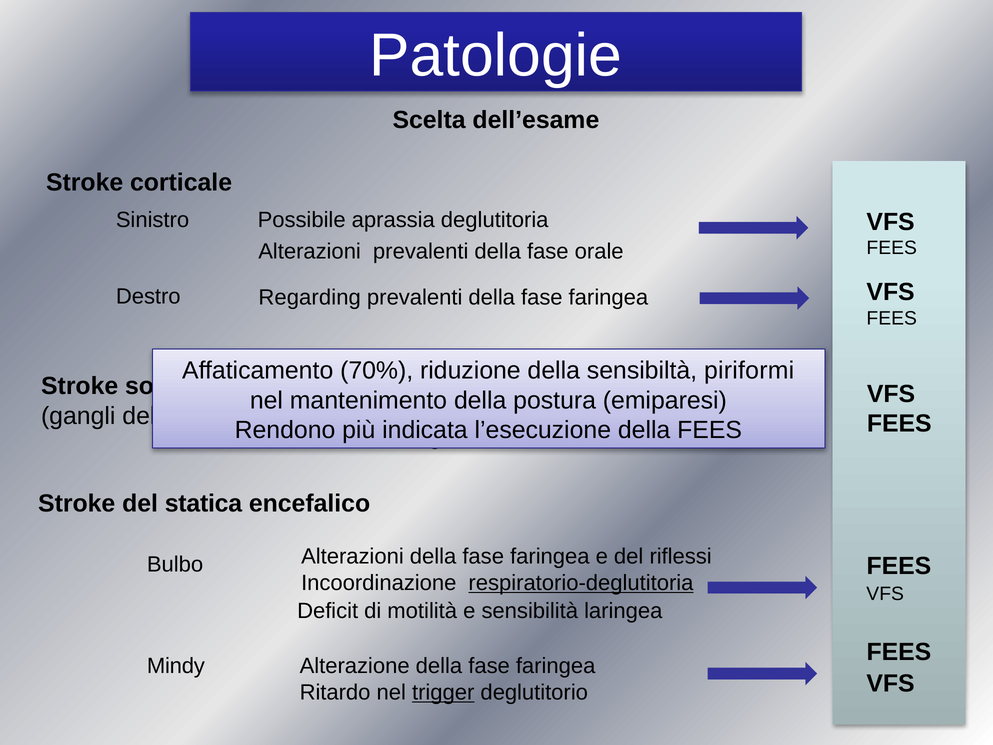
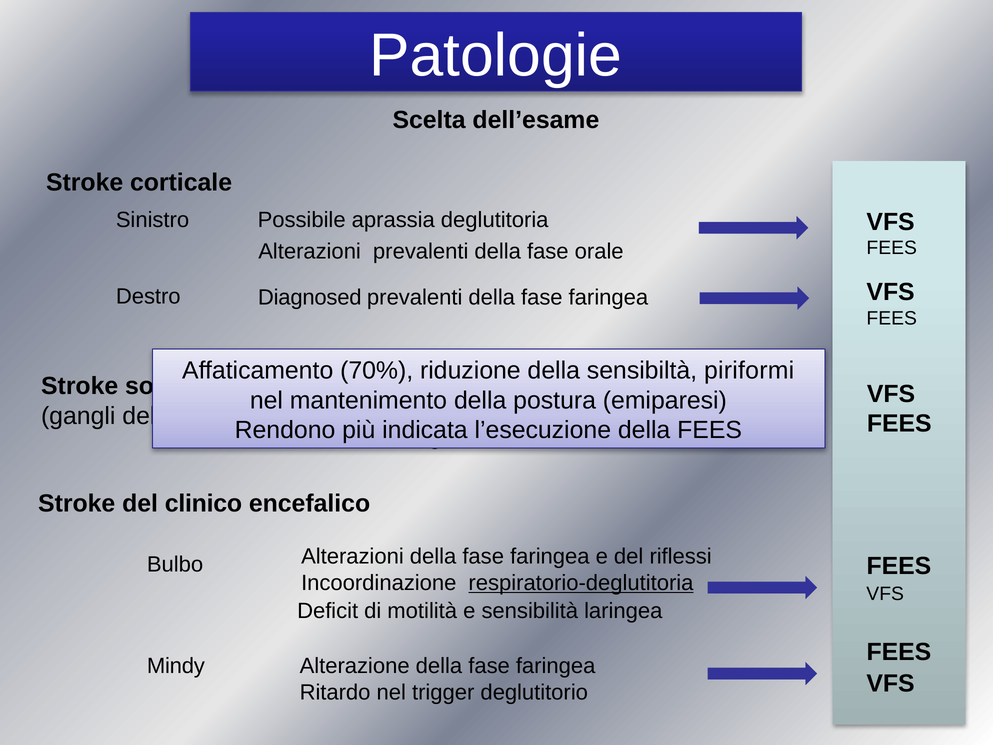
Regarding: Regarding -> Diagnosed
statica: statica -> clinico
trigger underline: present -> none
